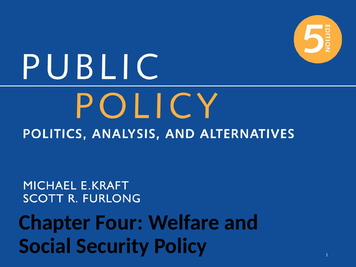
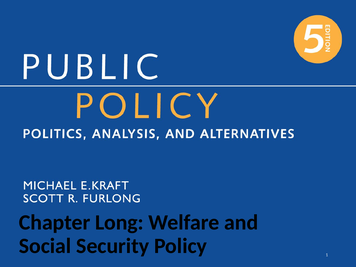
Four: Four -> Long
